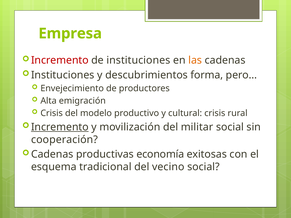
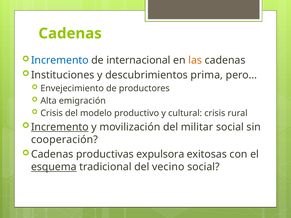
Empresa at (70, 34): Empresa -> Cadenas
Incremento at (60, 60) colour: red -> blue
de instituciones: instituciones -> internacional
forma: forma -> prima
economía: economía -> expulsora
esquema underline: none -> present
